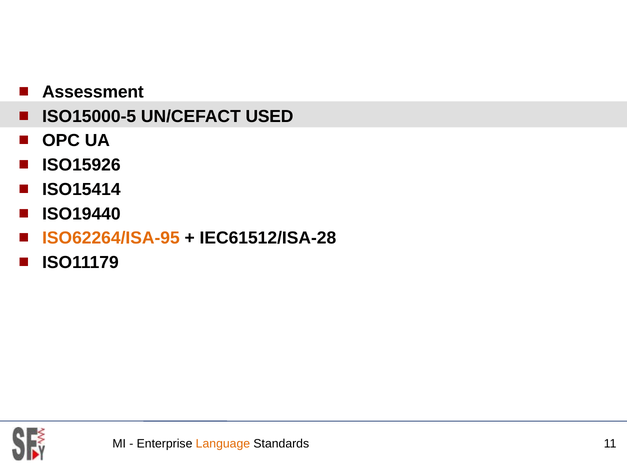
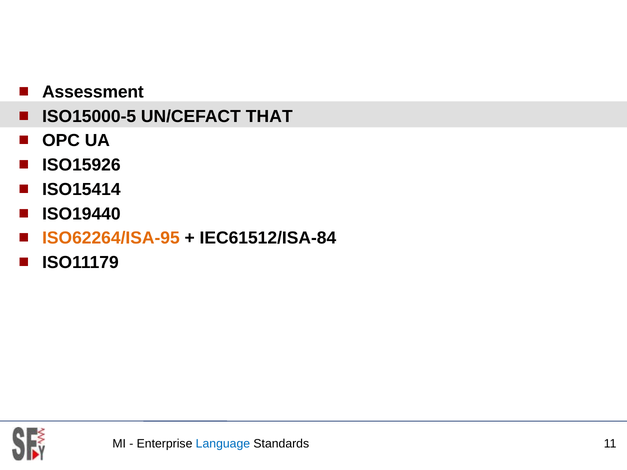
USED: USED -> THAT
IEC61512/ISA-28: IEC61512/ISA-28 -> IEC61512/ISA-84
Language colour: orange -> blue
